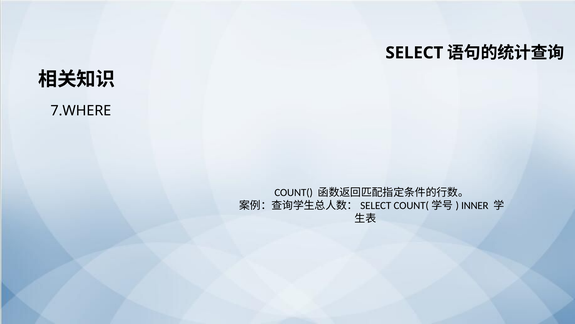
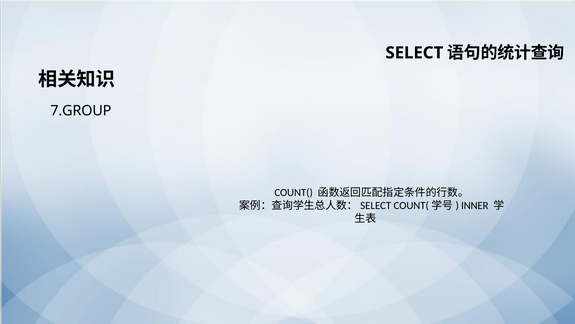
7.WHERE: 7.WHERE -> 7.GROUP
